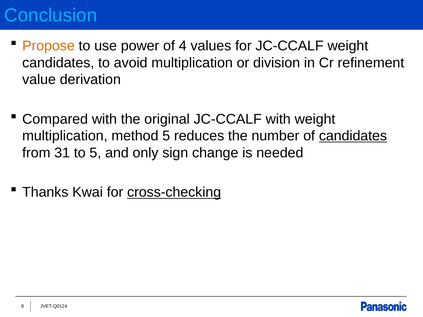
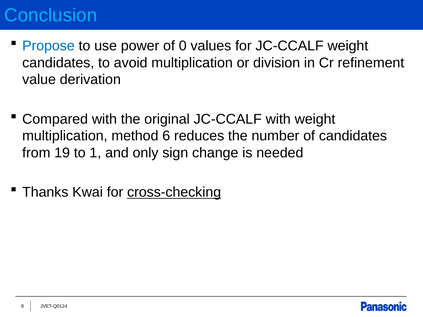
Propose colour: orange -> blue
4: 4 -> 0
method 5: 5 -> 6
candidates at (353, 136) underline: present -> none
31: 31 -> 19
to 5: 5 -> 1
